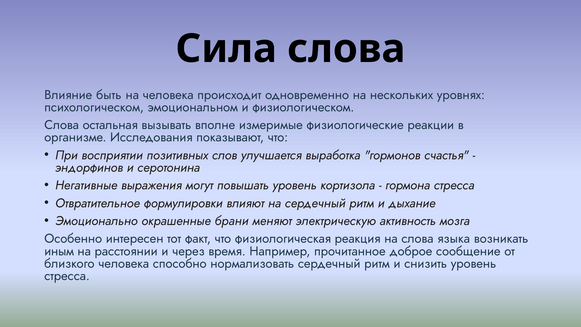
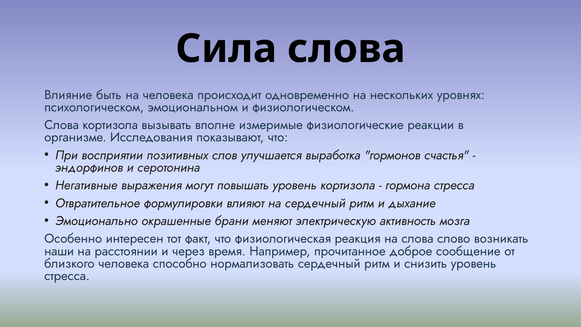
Слова остальная: остальная -> кортизола
языка: языка -> слово
иным: иным -> наши
